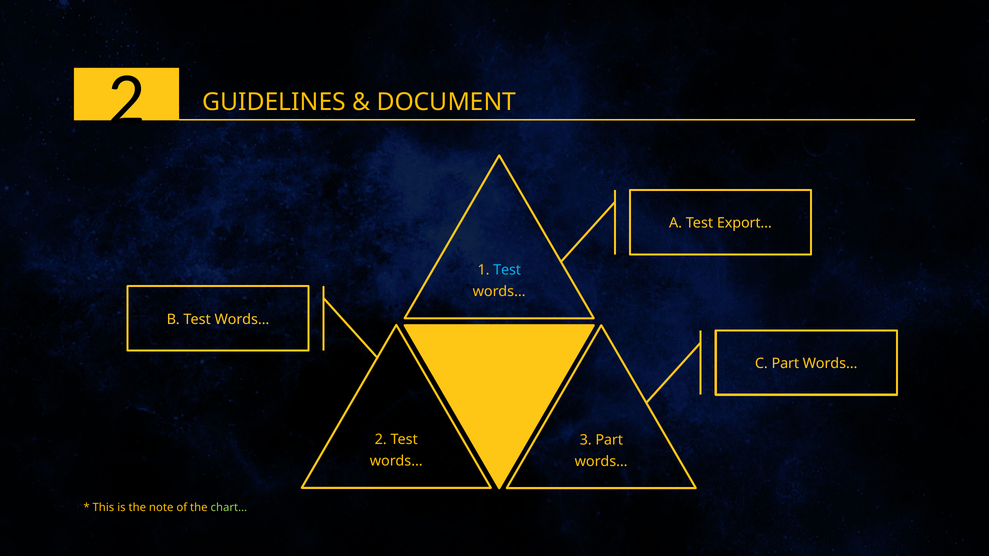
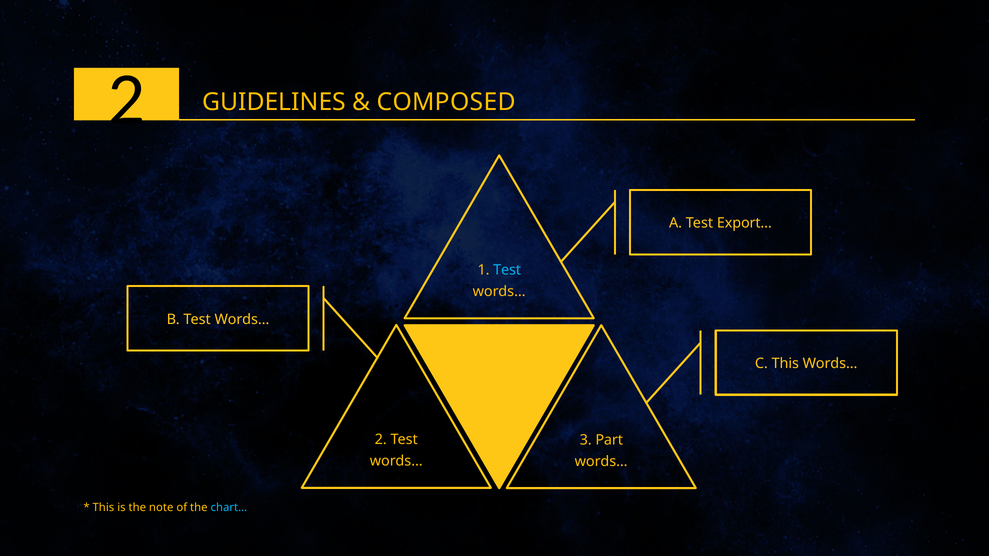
DOCUMENT: DOCUMENT -> COMPOSED
C Part: Part -> This
chart… colour: light green -> light blue
